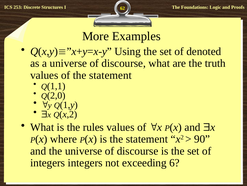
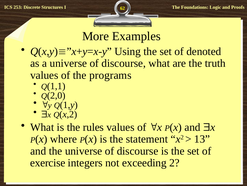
of the statement: statement -> programs
90: 90 -> 13
integers at (48, 162): integers -> exercise
6: 6 -> 2
